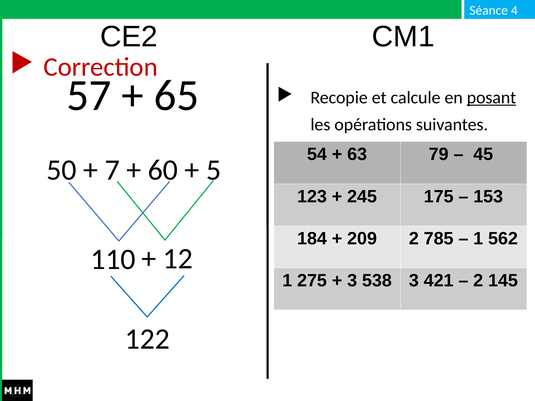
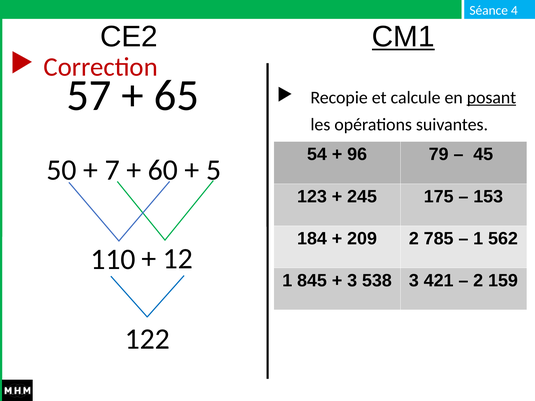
CM1 underline: none -> present
63: 63 -> 96
275: 275 -> 845
145: 145 -> 159
